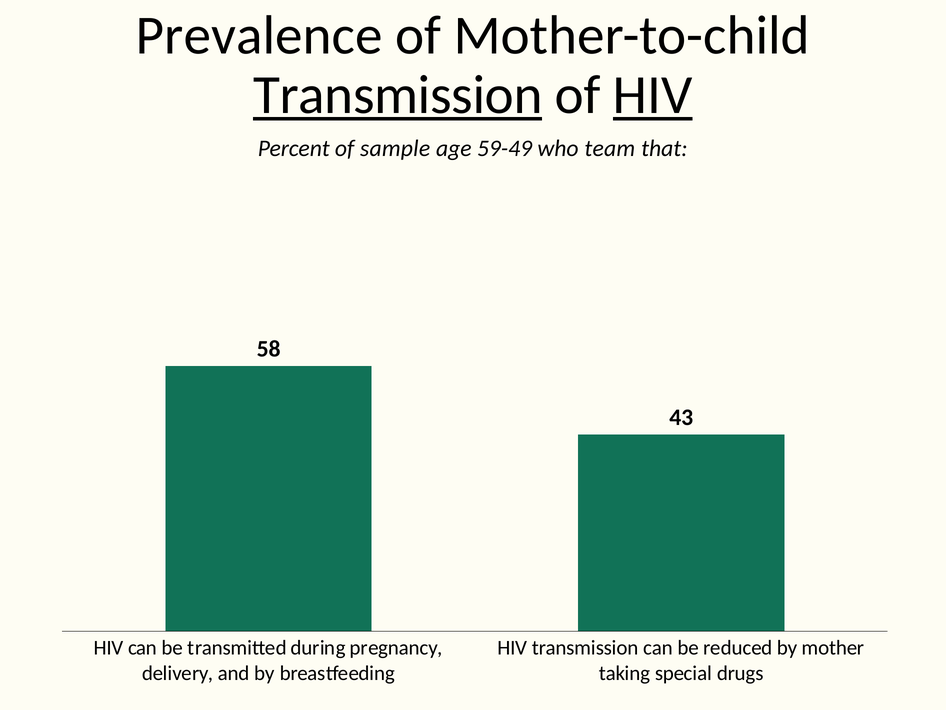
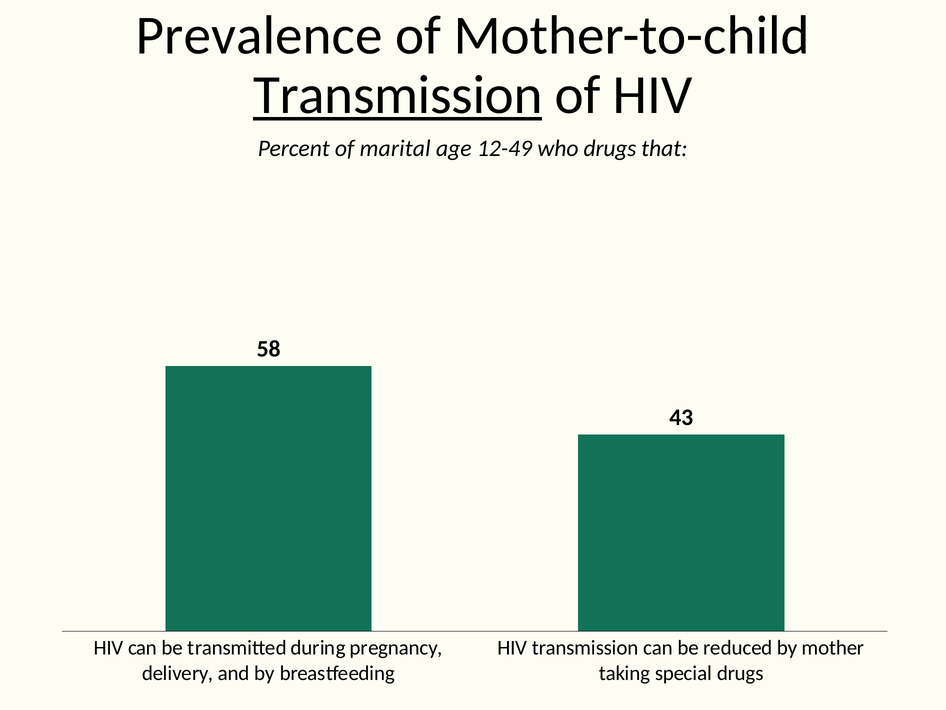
HIV at (653, 95) underline: present -> none
sample: sample -> marital
59-49: 59-49 -> 12-49
who team: team -> drugs
